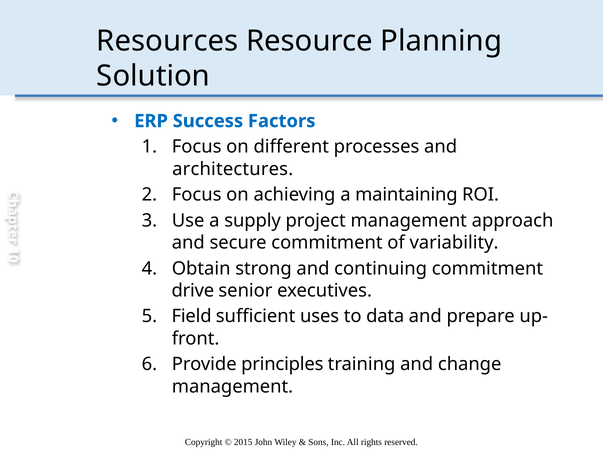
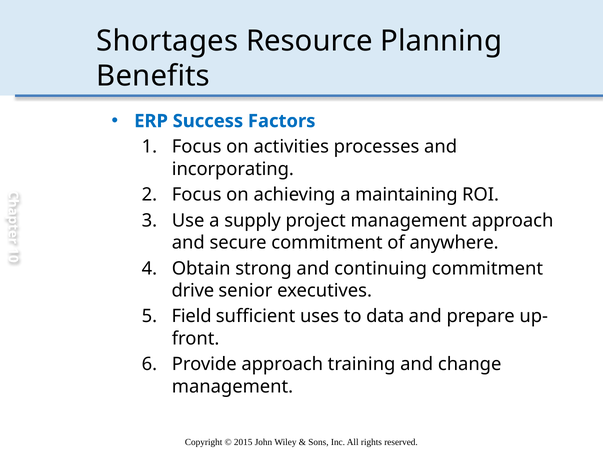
Resources: Resources -> Shortages
Solution: Solution -> Benefits
different: different -> activities
architectures: architectures -> incorporating
variability: variability -> anywhere
Provide principles: principles -> approach
